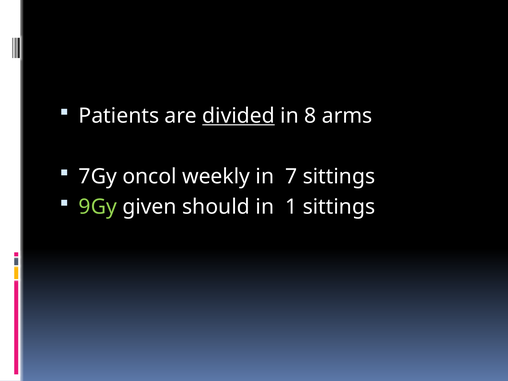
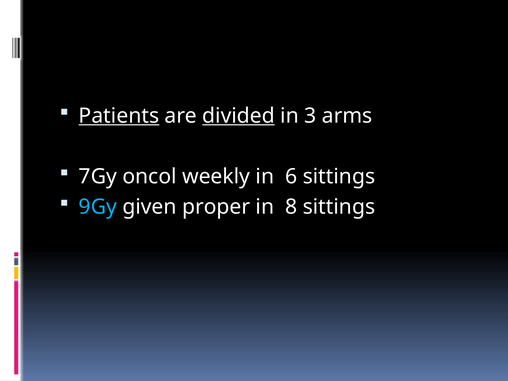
Patients underline: none -> present
8: 8 -> 3
7: 7 -> 6
9Gy colour: light green -> light blue
should: should -> proper
1: 1 -> 8
